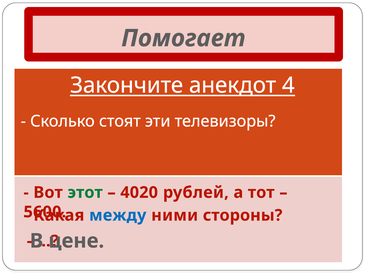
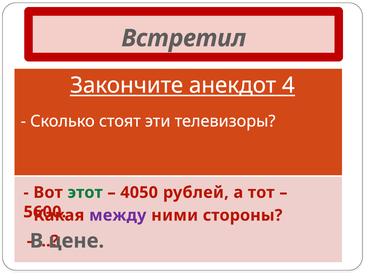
Помогает: Помогает -> Встретил
4020: 4020 -> 4050
между colour: blue -> purple
